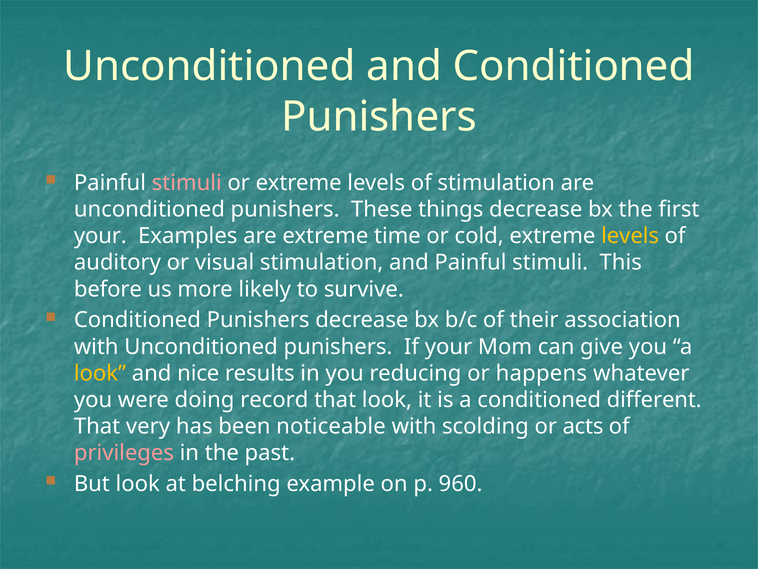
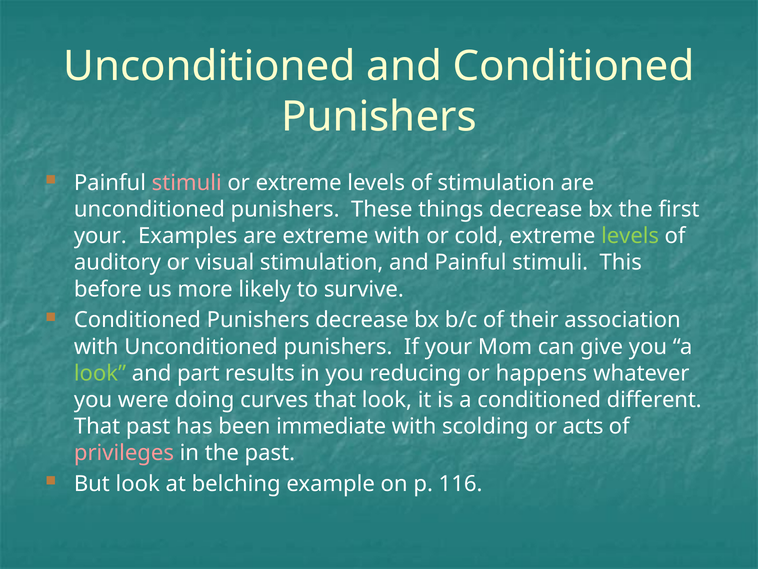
extreme time: time -> with
levels at (630, 236) colour: yellow -> light green
look at (100, 373) colour: yellow -> light green
nice: nice -> part
record: record -> curves
That very: very -> past
noticeable: noticeable -> immediate
960: 960 -> 116
